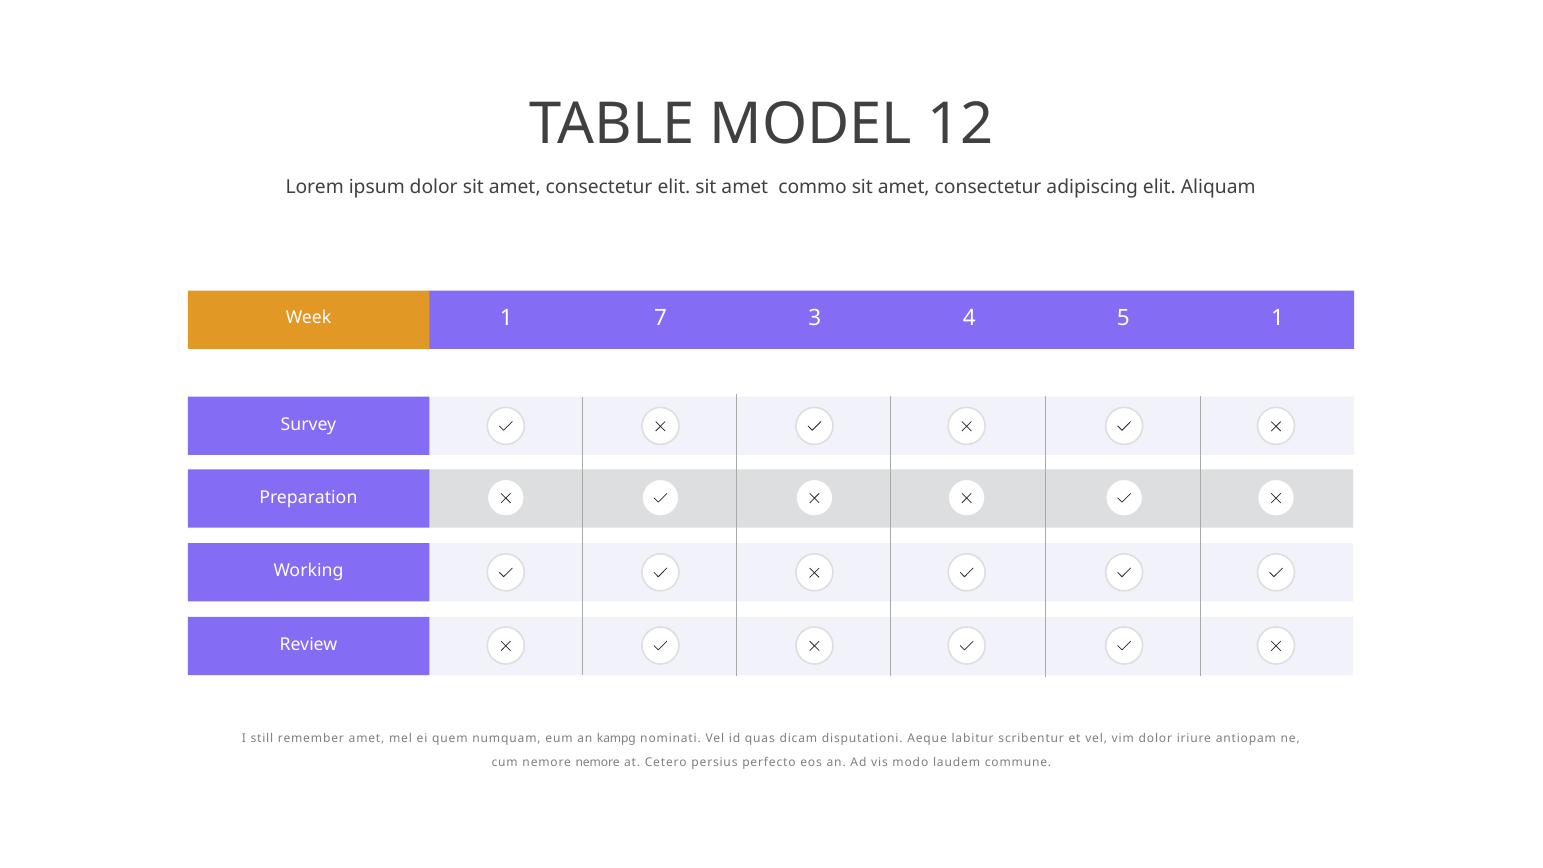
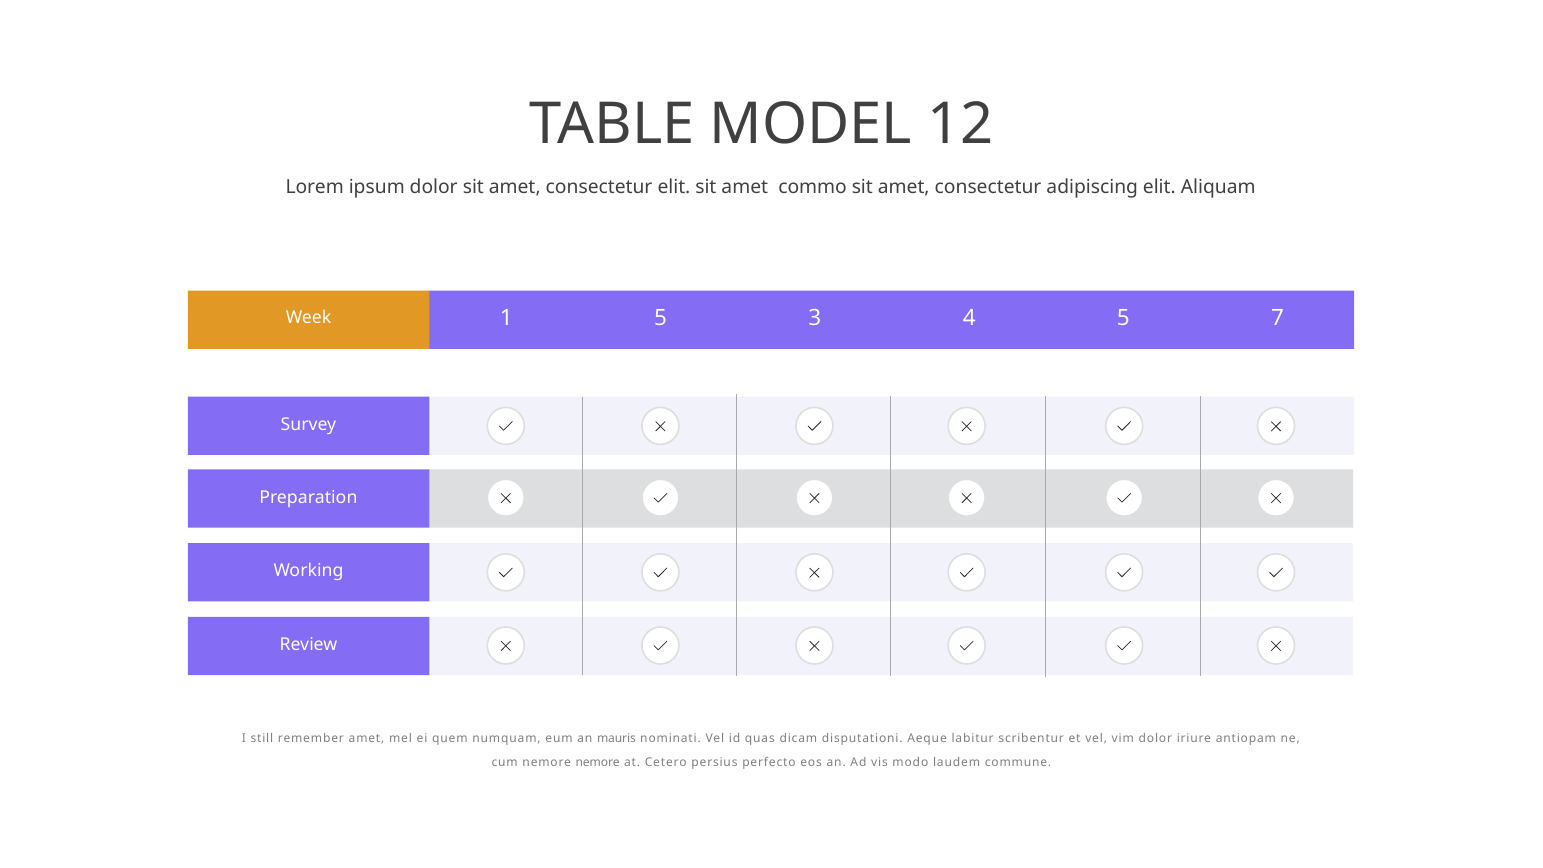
1 7: 7 -> 5
5 1: 1 -> 7
kampg: kampg -> mauris
